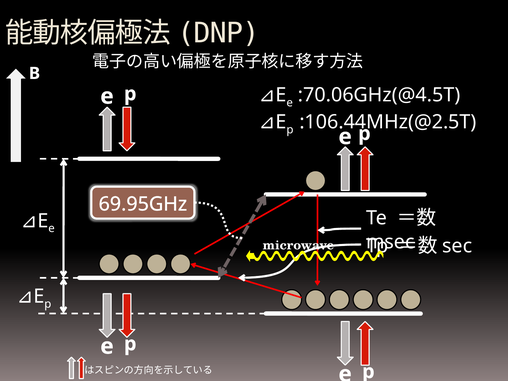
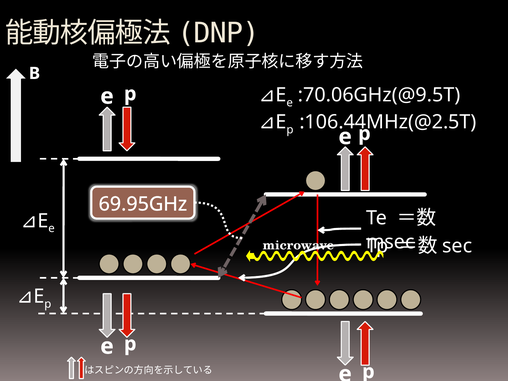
:70.06GHz(@4.5T: :70.06GHz(@4.5T -> :70.06GHz(@9.5T
